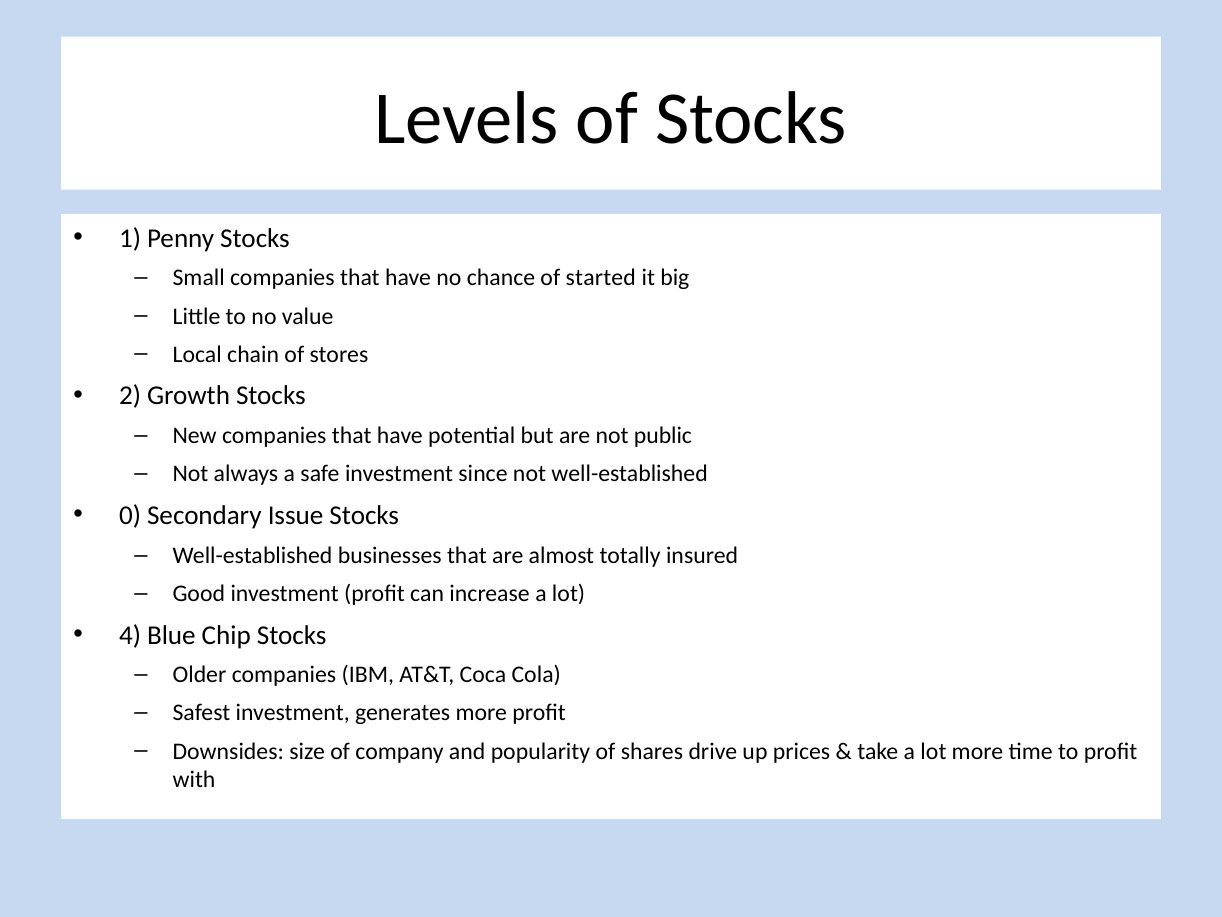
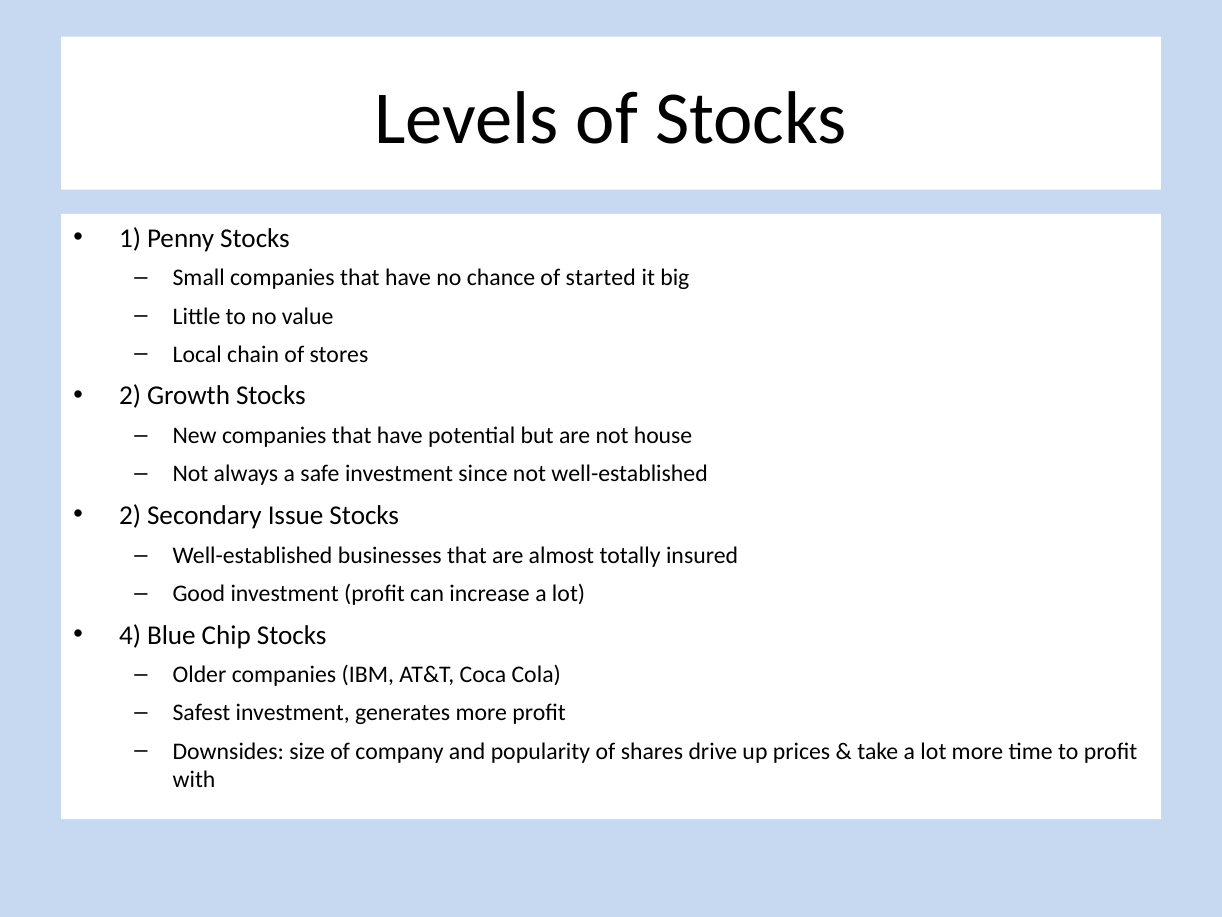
public: public -> house
0 at (130, 515): 0 -> 2
